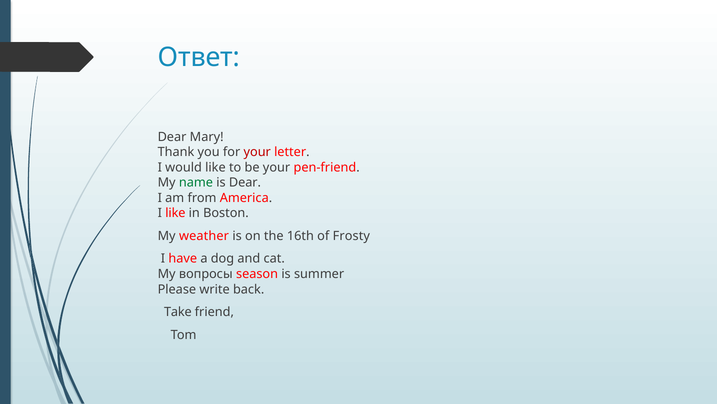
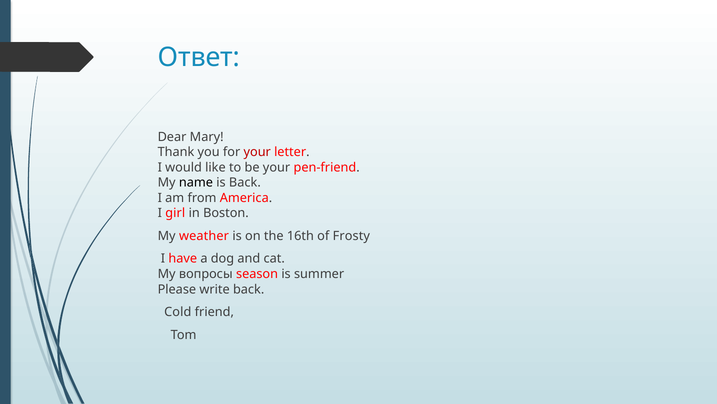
name colour: green -> black
is Dear: Dear -> Back
I like: like -> girl
Take: Take -> Cold
